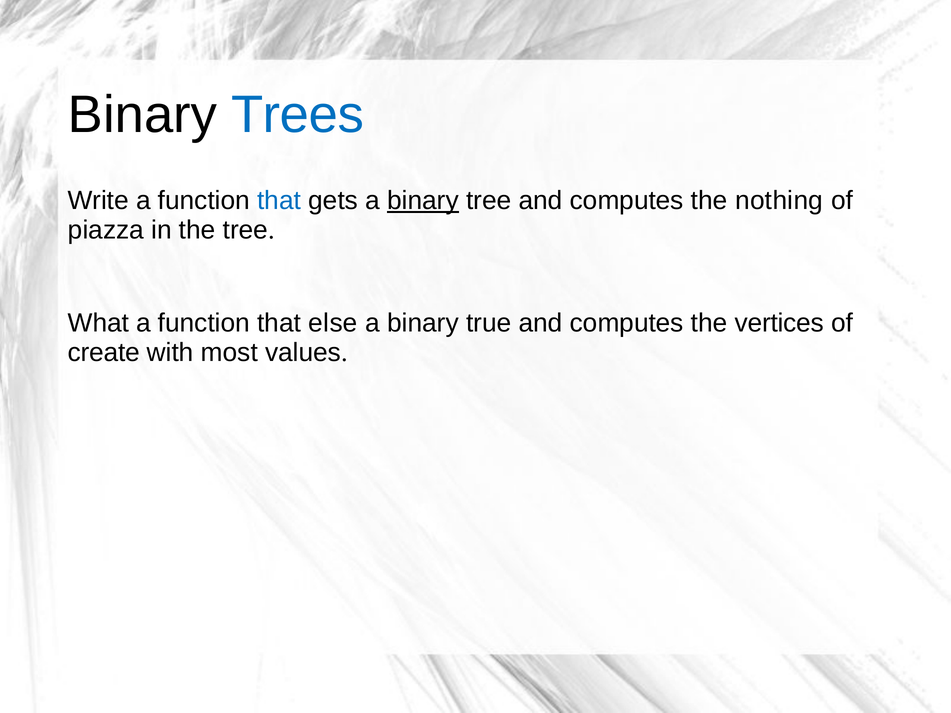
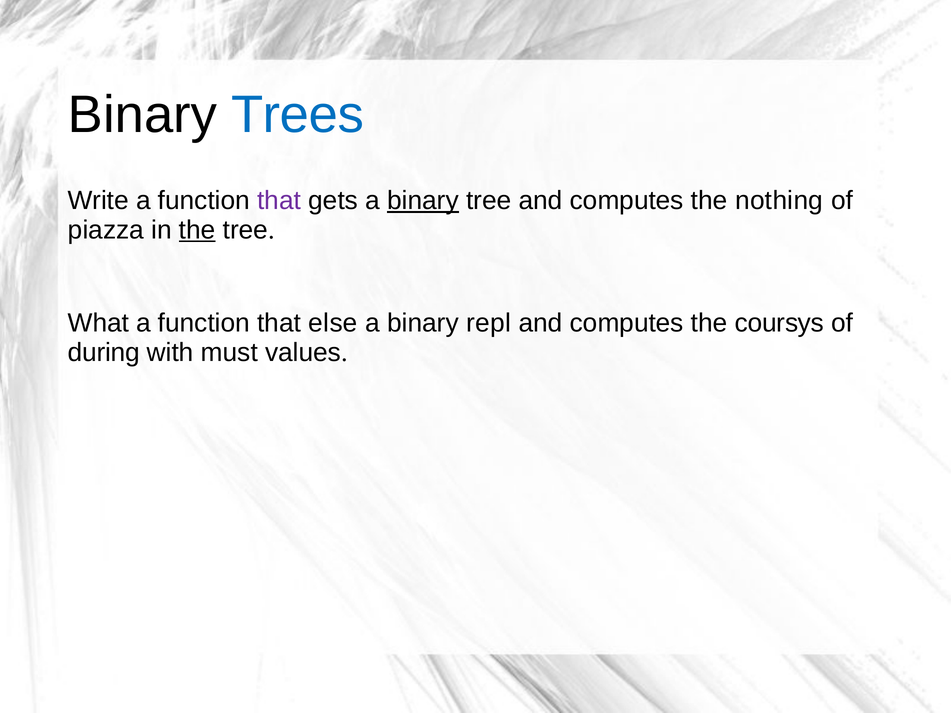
that at (279, 201) colour: blue -> purple
the at (197, 230) underline: none -> present
true: true -> repl
vertices: vertices -> coursys
create: create -> during
most: most -> must
